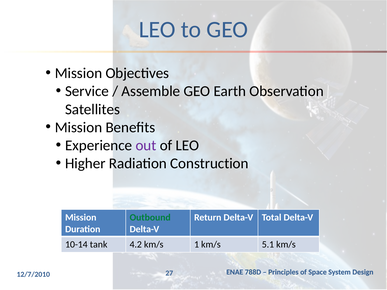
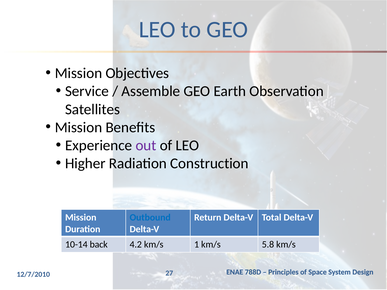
Outbound colour: green -> blue
tank: tank -> back
5.1: 5.1 -> 5.8
